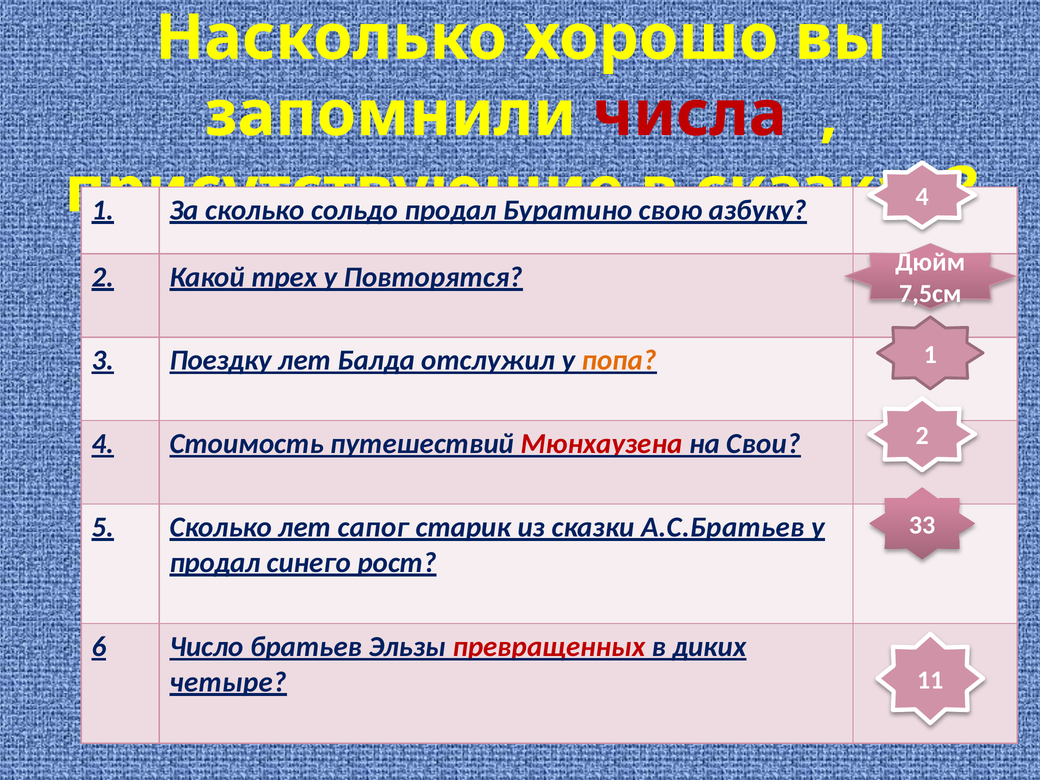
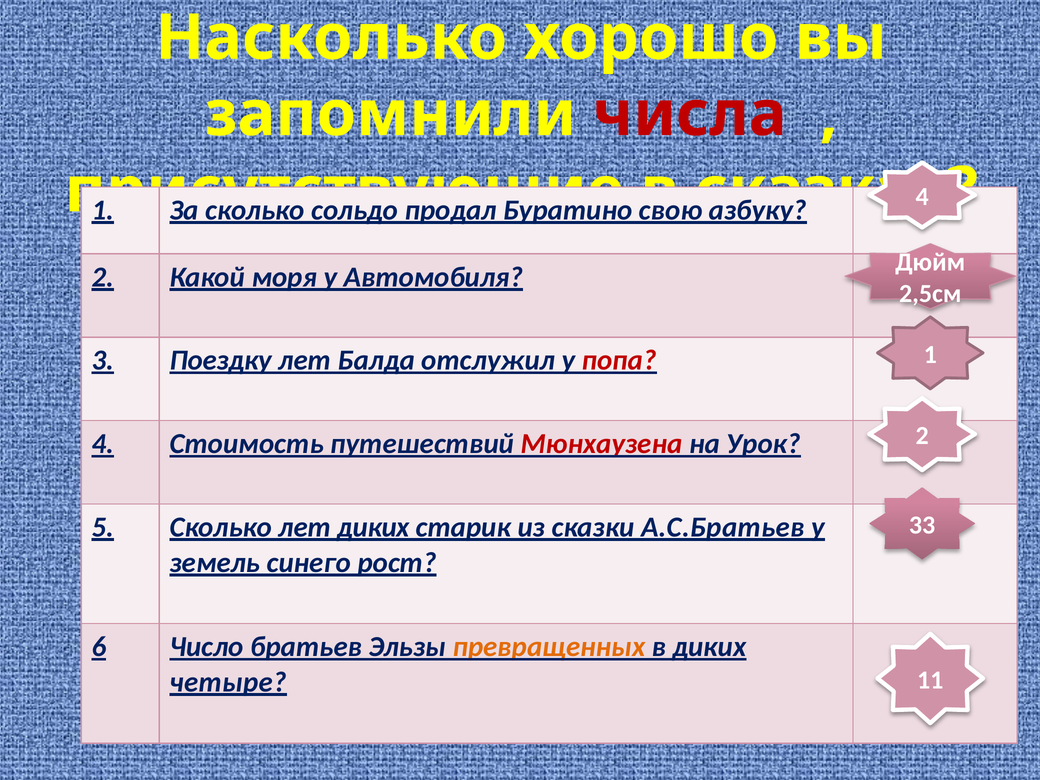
трех: трех -> моря
Повторятся: Повторятся -> Автомобиля
7,5см: 7,5см -> 2,5см
попа colour: orange -> red
Свои: Свои -> Урок
лет сапог: сапог -> диких
продал at (215, 562): продал -> земель
превращенных colour: red -> orange
